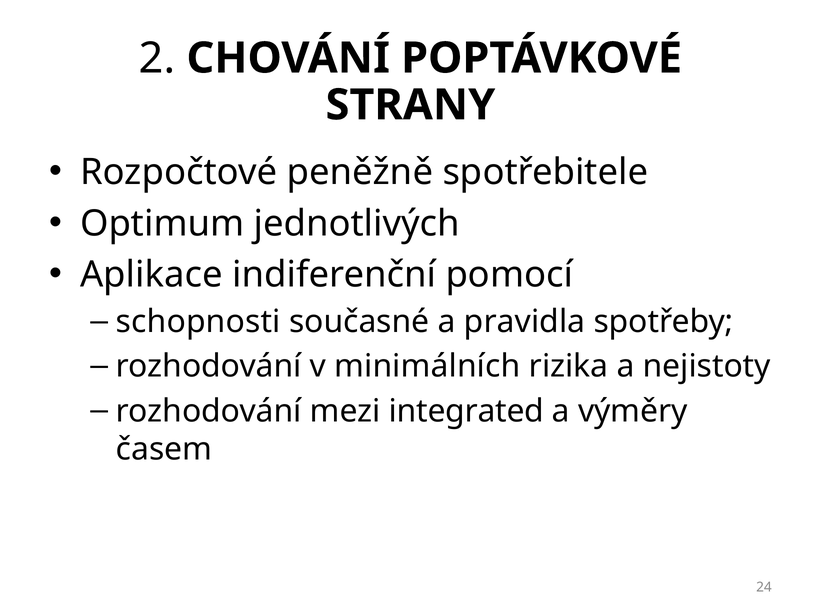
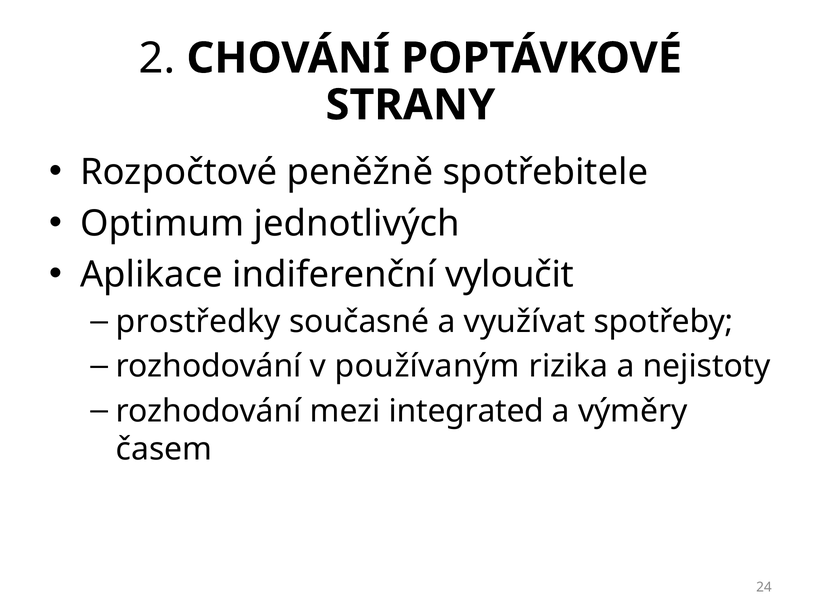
pomocí: pomocí -> vyloučit
schopnosti: schopnosti -> prostředky
pravidla: pravidla -> využívat
minimálních: minimálních -> používaným
